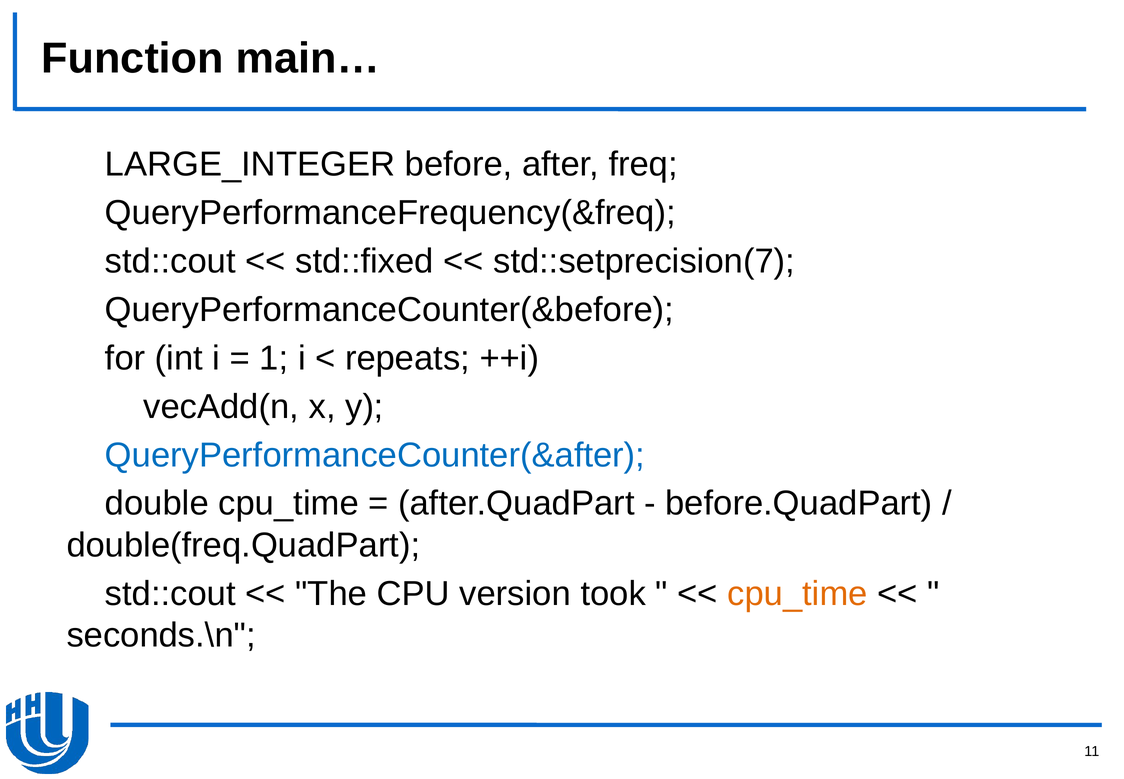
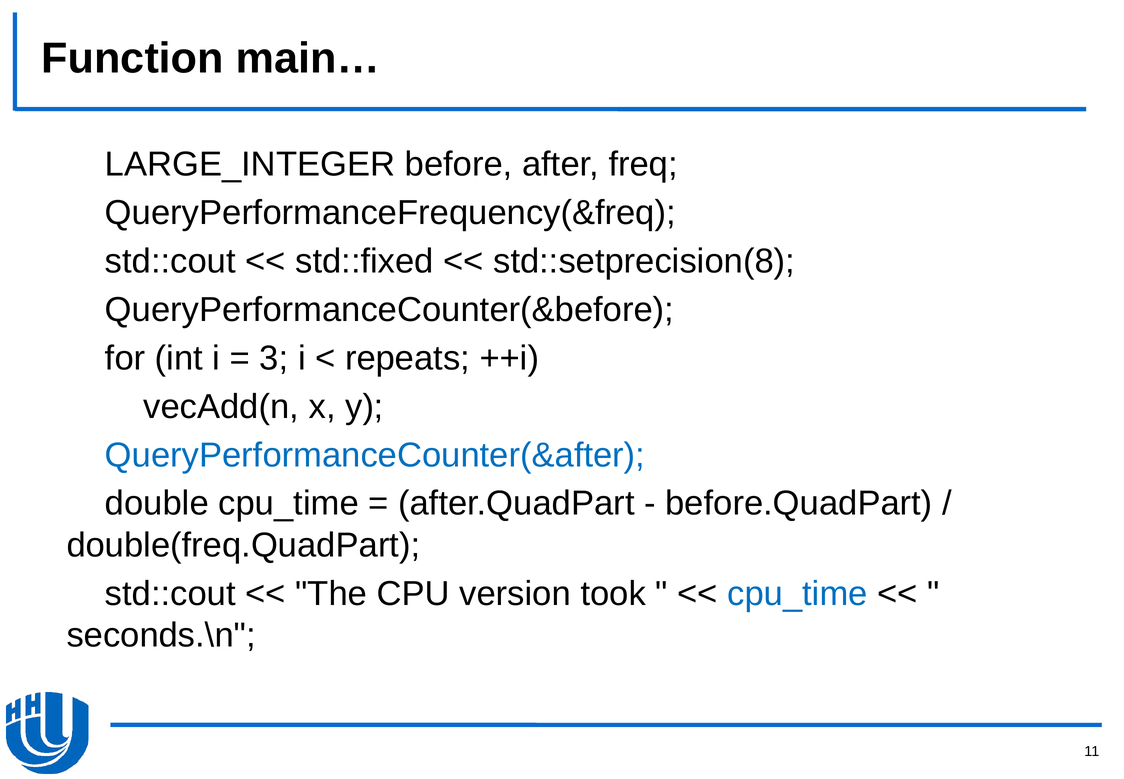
std::setprecision(7: std::setprecision(7 -> std::setprecision(8
1: 1 -> 3
cpu_time at (798, 593) colour: orange -> blue
